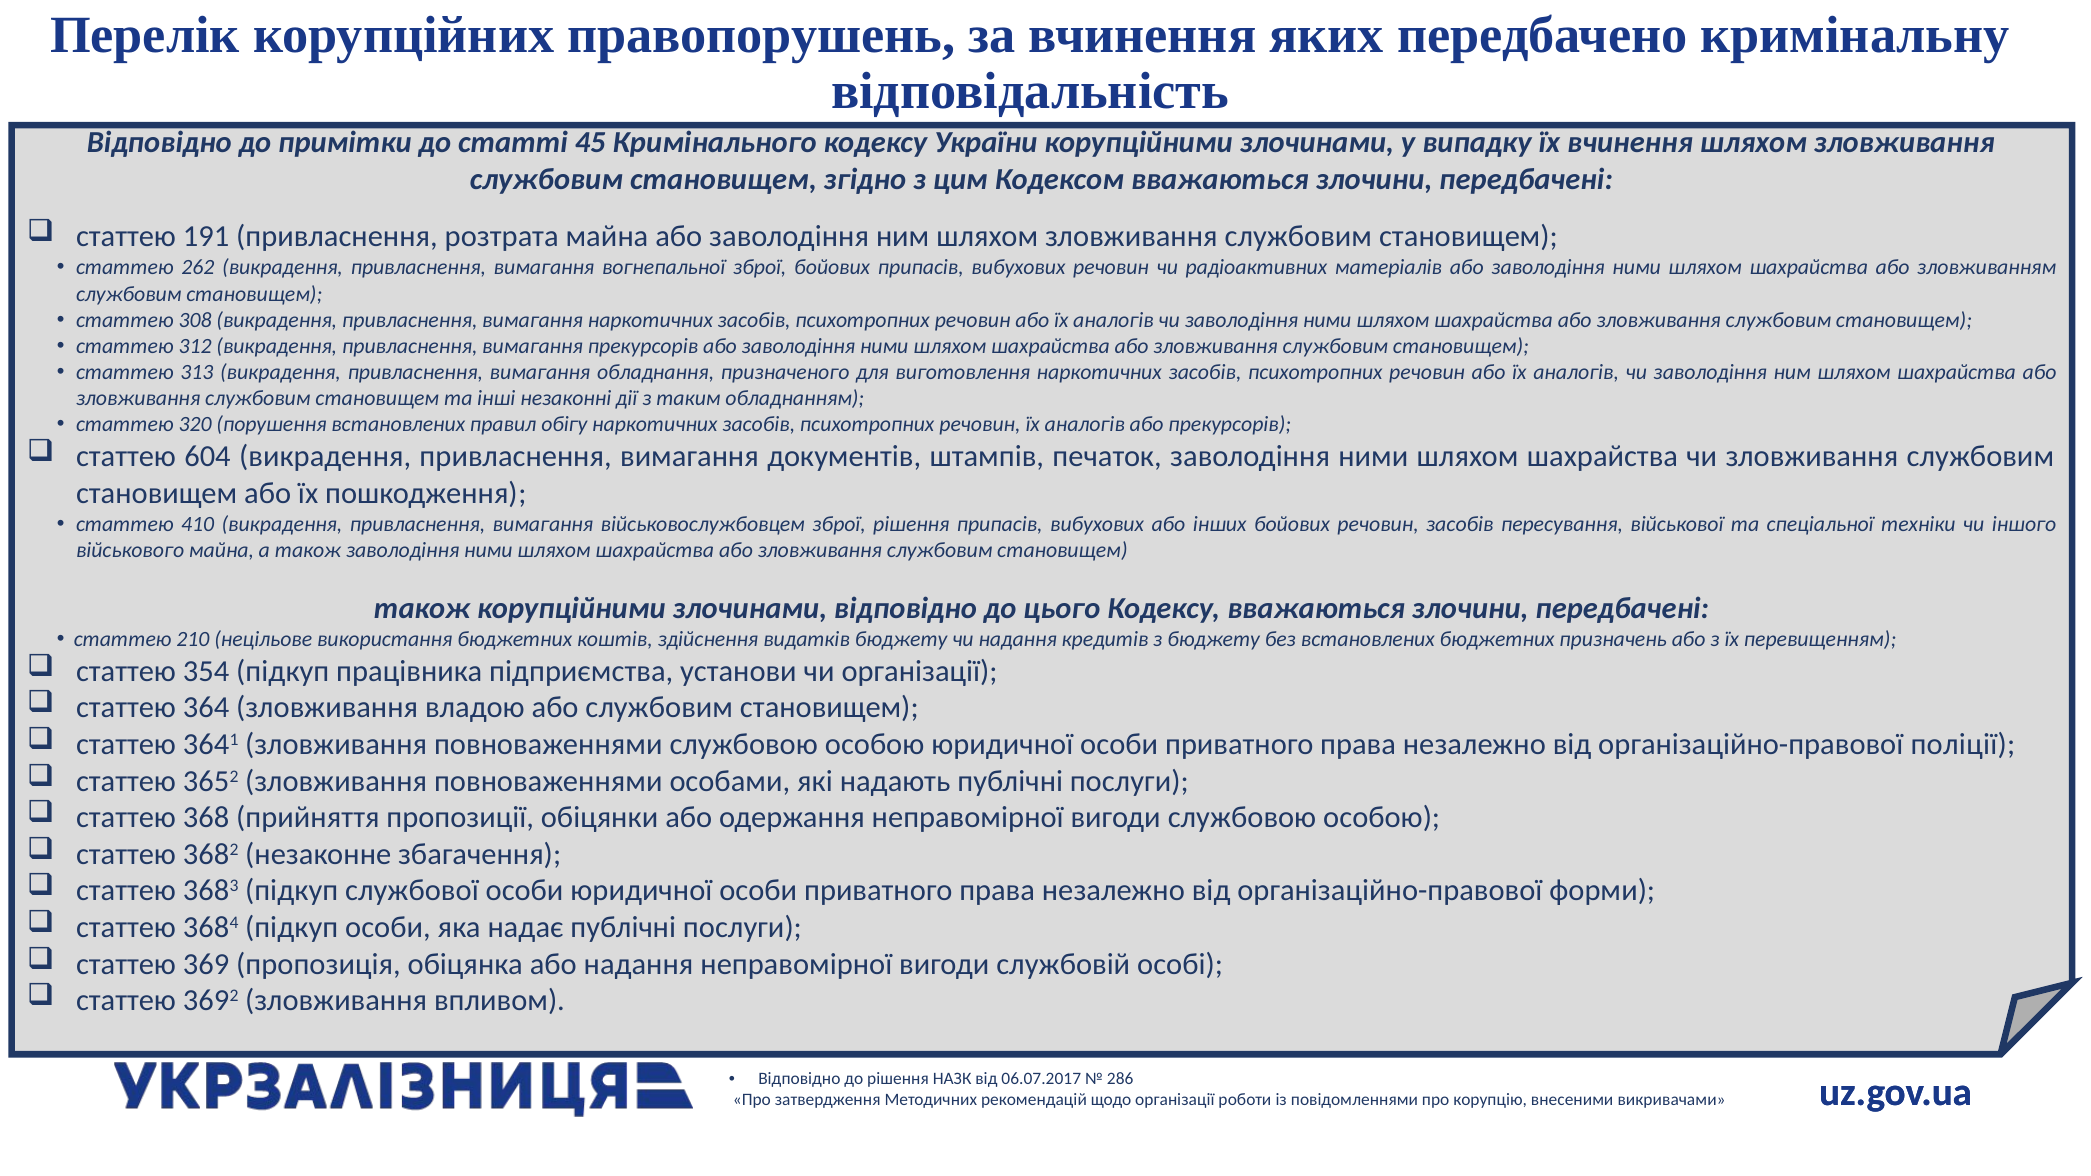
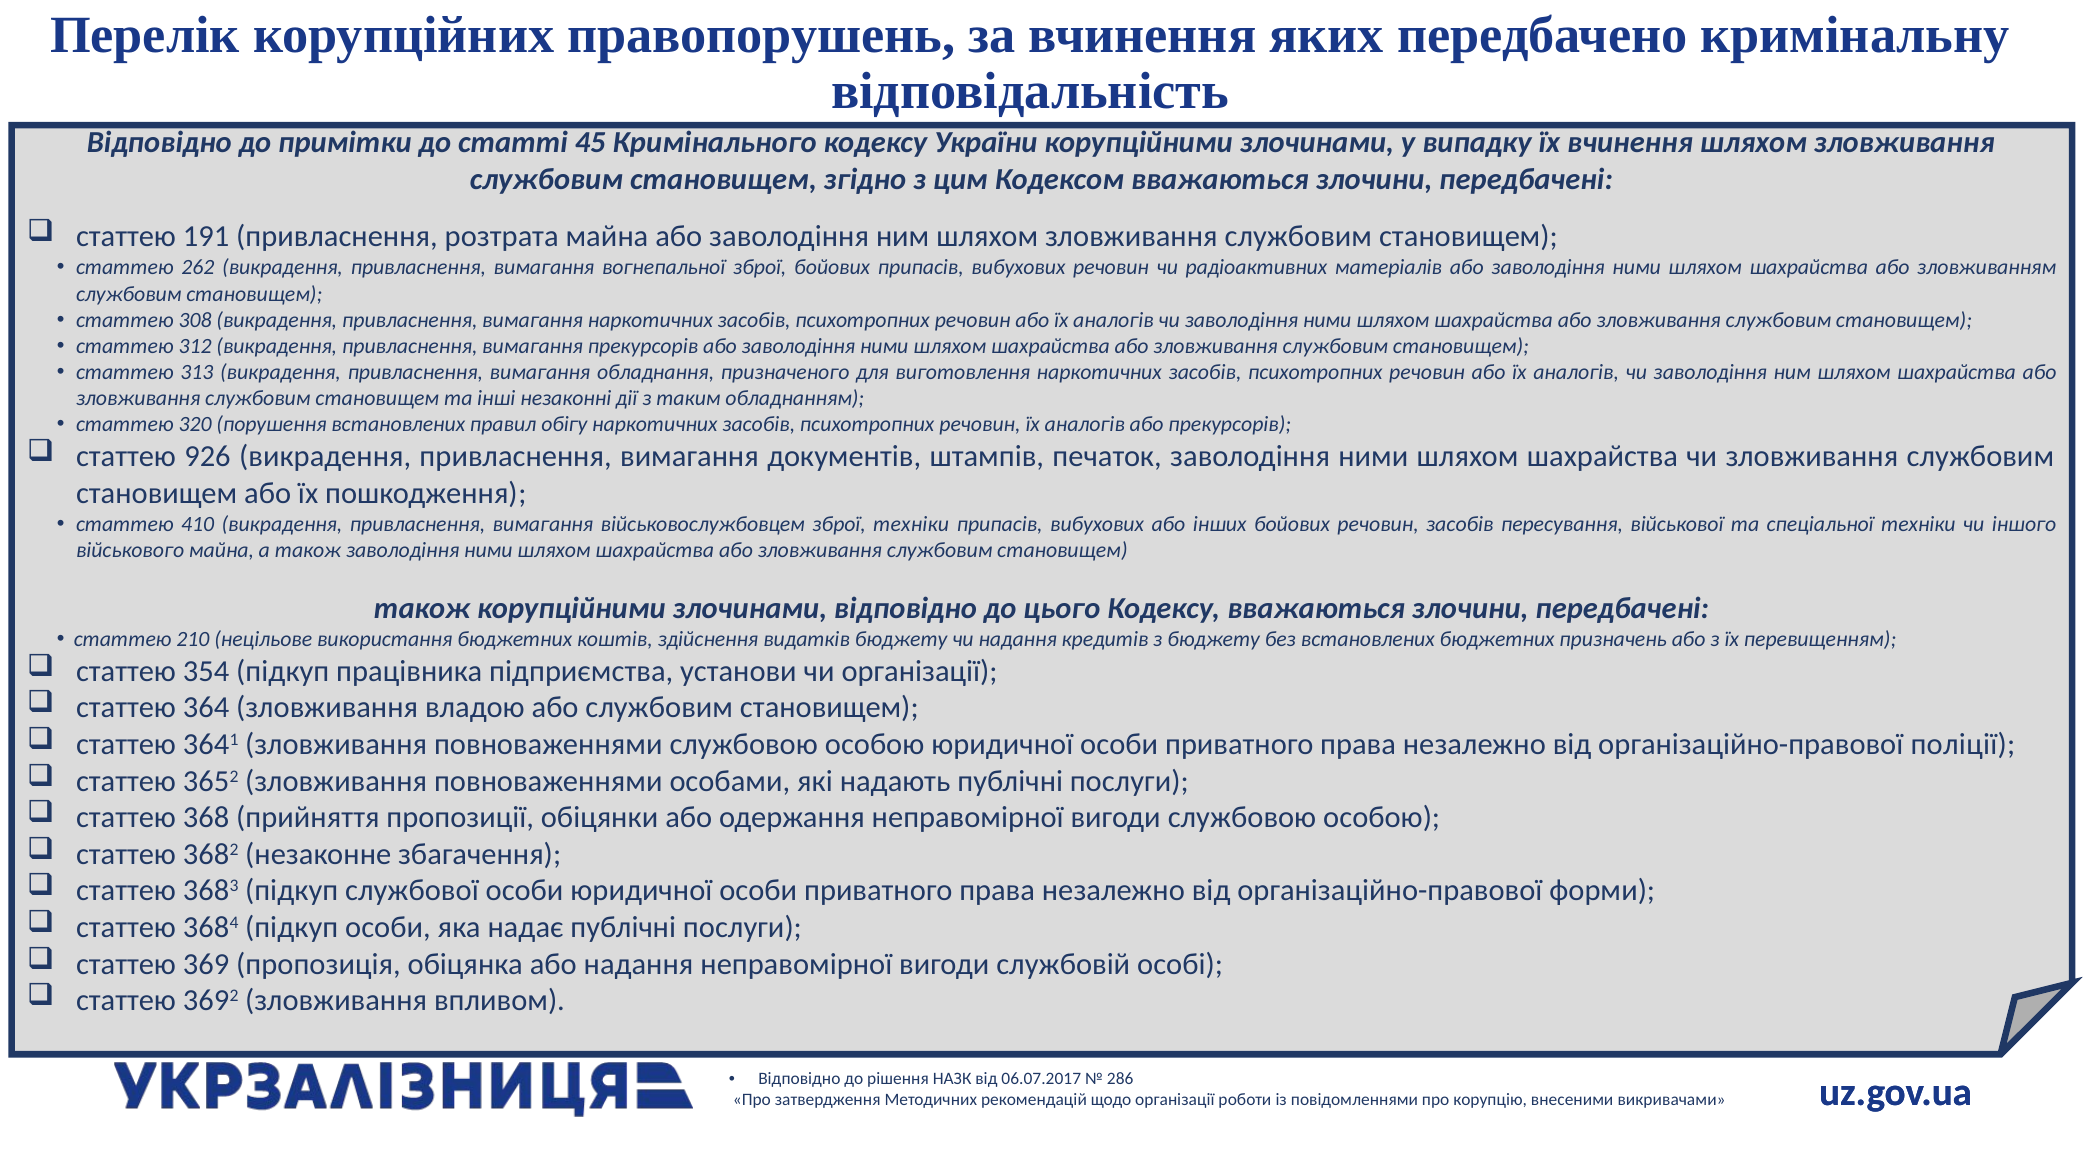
604: 604 -> 926
зброї рішення: рішення -> техніки
